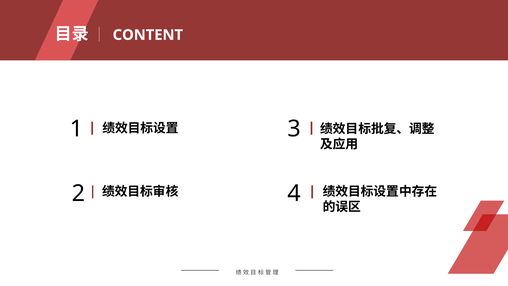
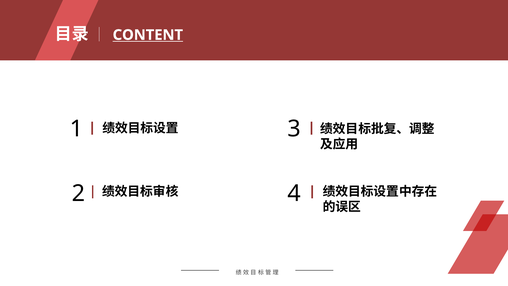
CONTENT underline: none -> present
